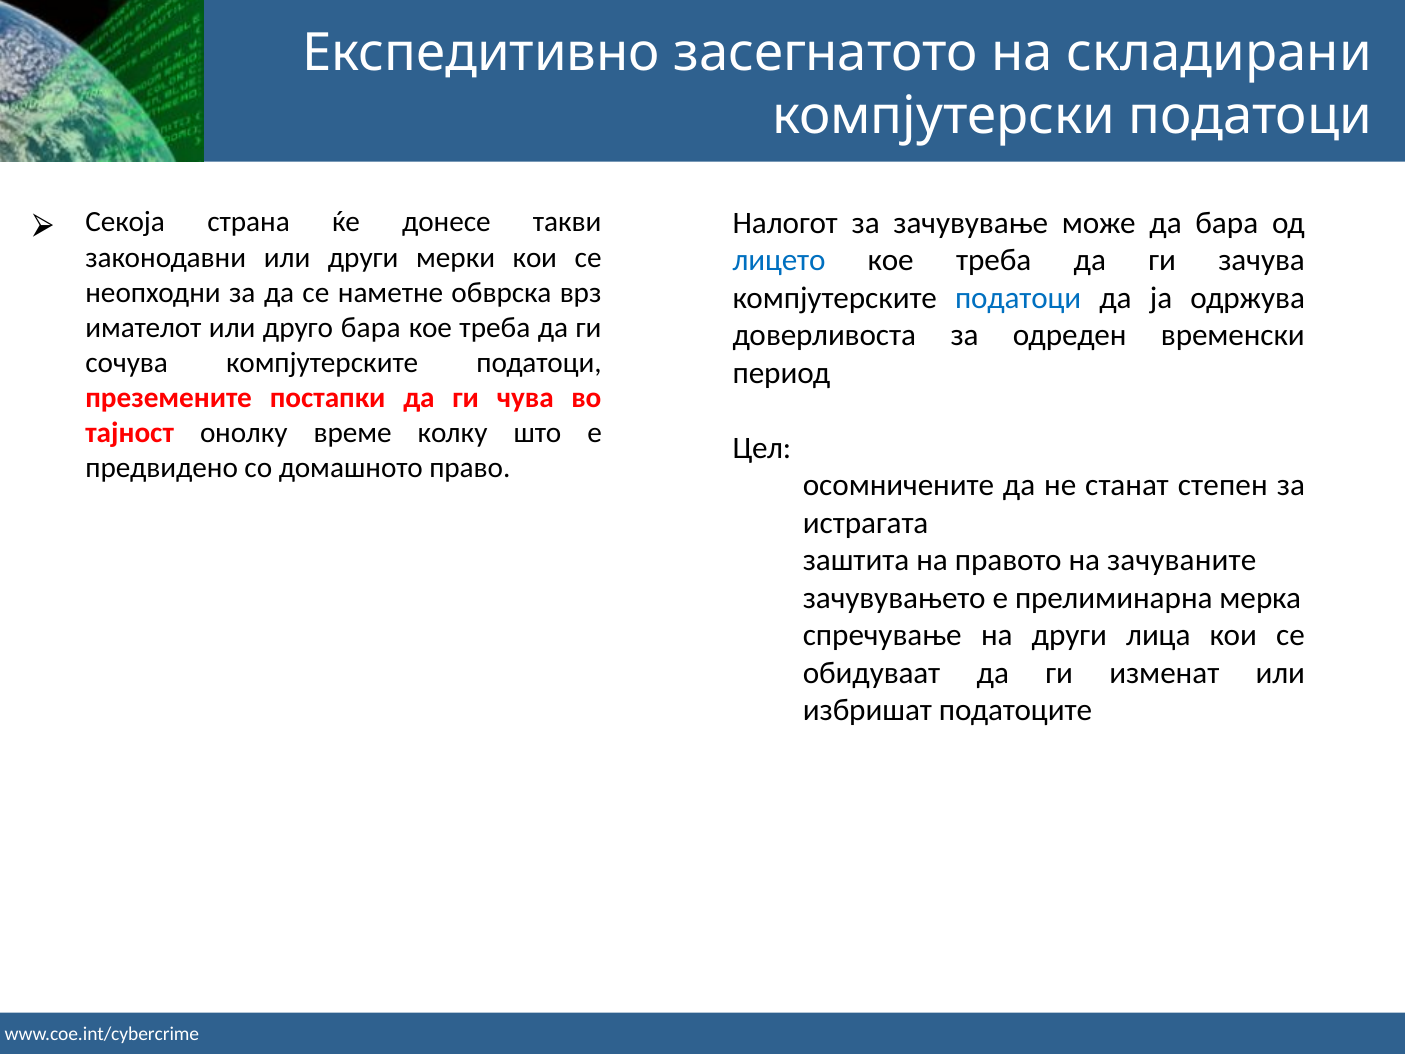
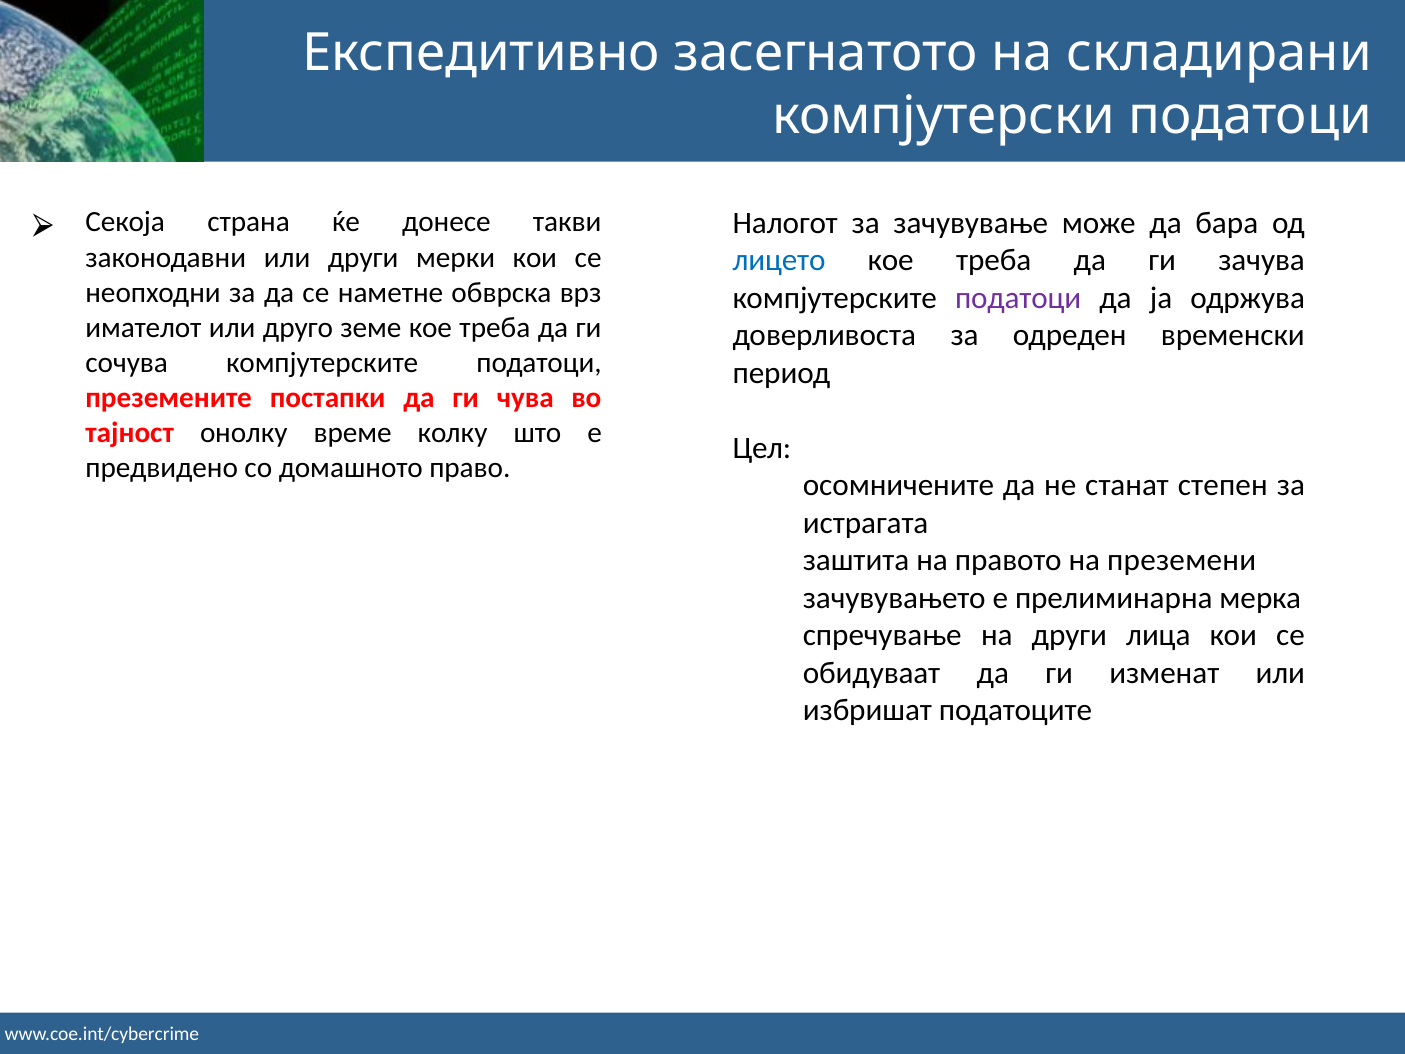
податоци at (1018, 298) colour: blue -> purple
друго бара: бара -> земе
зачуваните: зачуваните -> преземени
